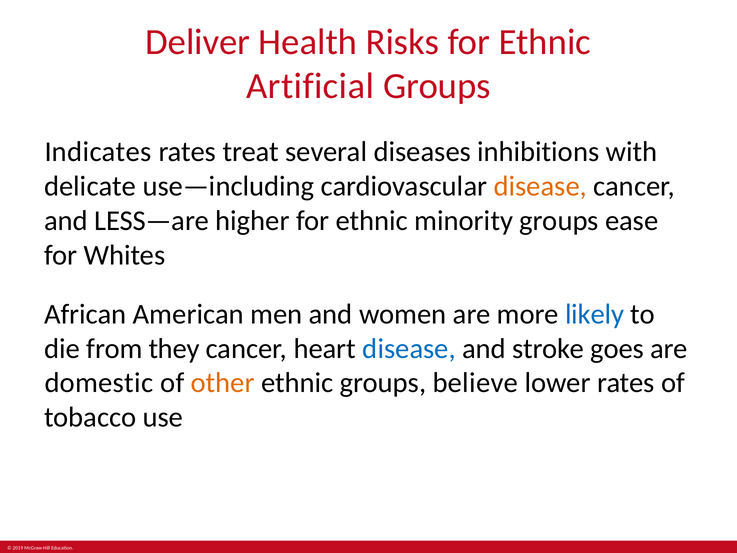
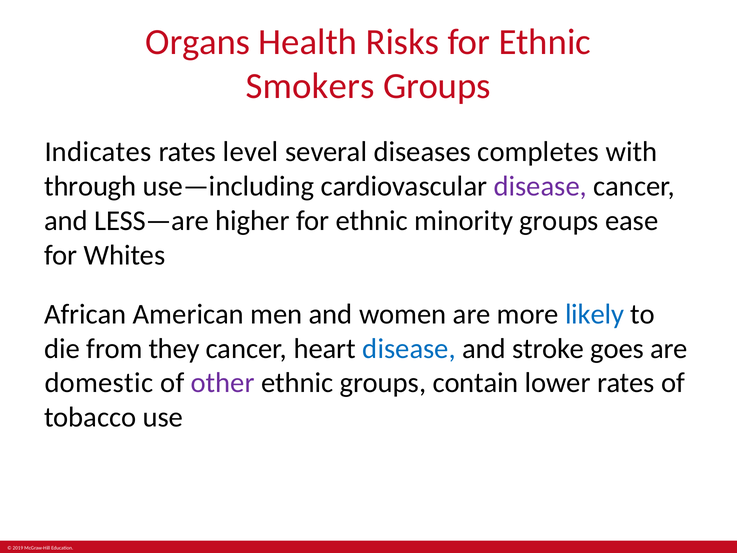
Deliver: Deliver -> Organs
Artificial: Artificial -> Smokers
treat: treat -> level
inhibitions: inhibitions -> completes
delicate: delicate -> through
disease at (540, 186) colour: orange -> purple
other colour: orange -> purple
believe: believe -> contain
